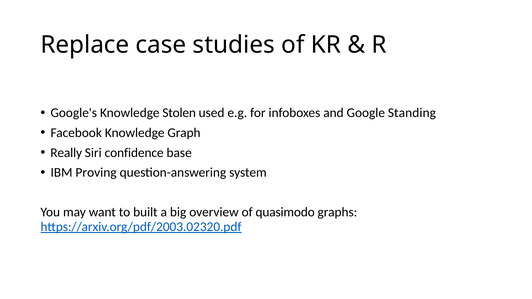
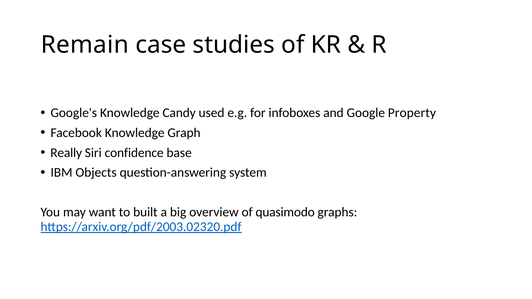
Replace: Replace -> Remain
Stolen: Stolen -> Candy
Standing: Standing -> Property
Proving: Proving -> Objects
